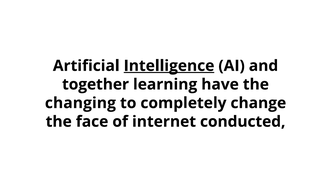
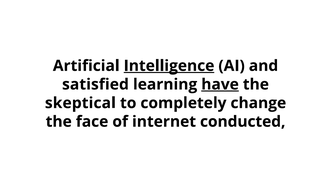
together: together -> satisfied
have underline: none -> present
changing: changing -> skeptical
